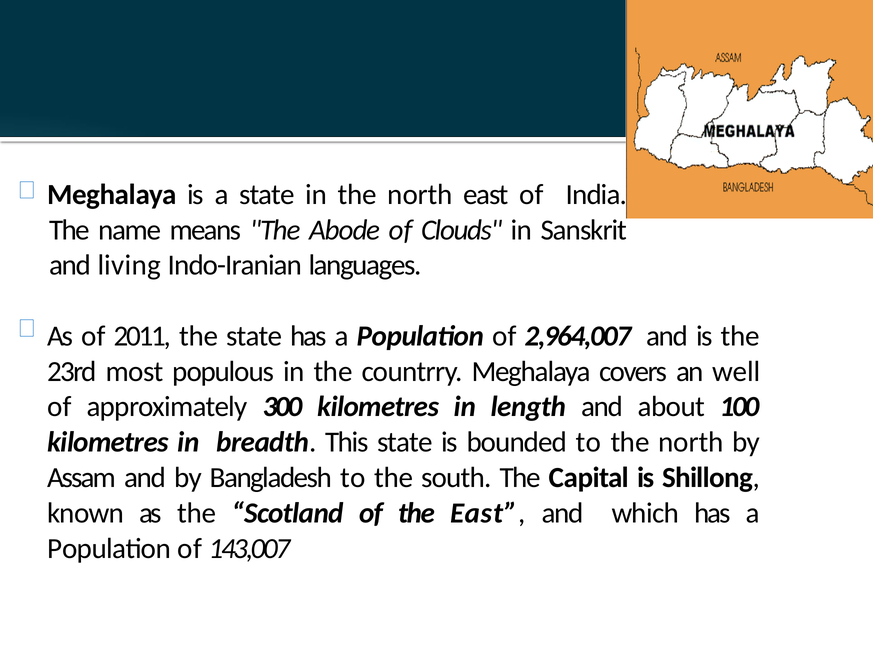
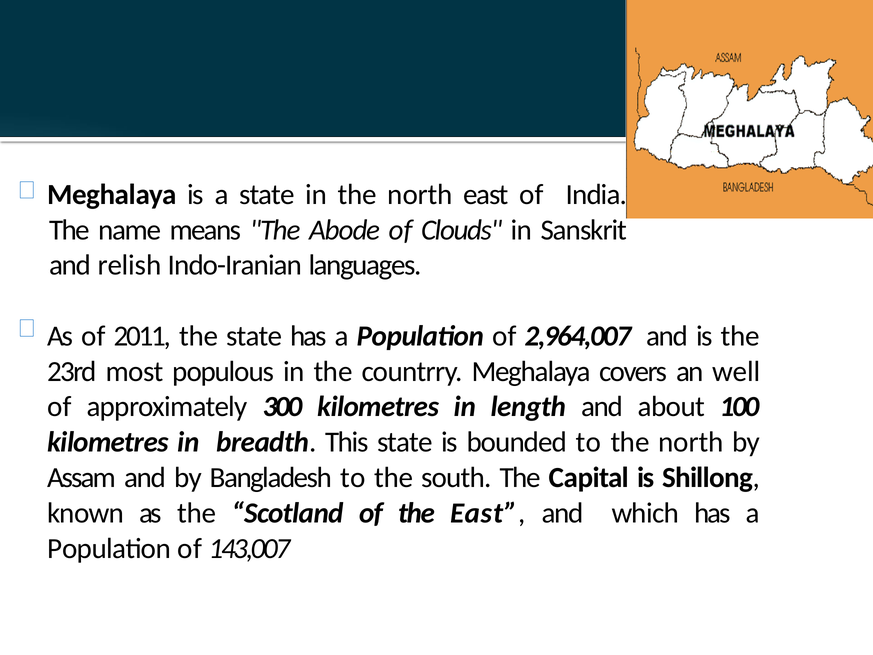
living: living -> relish
